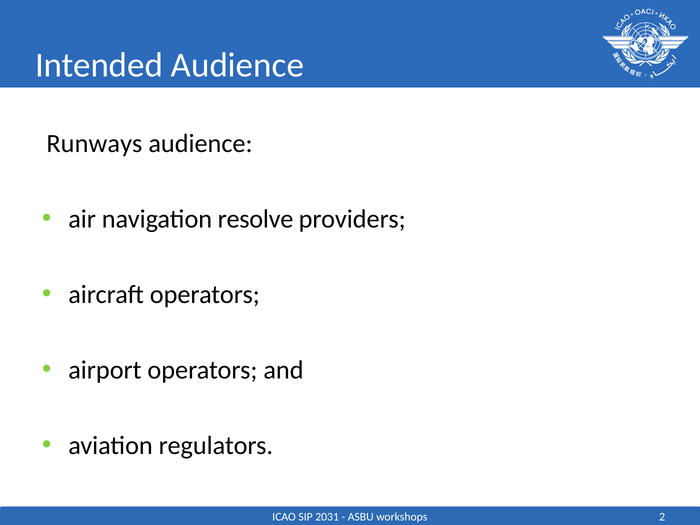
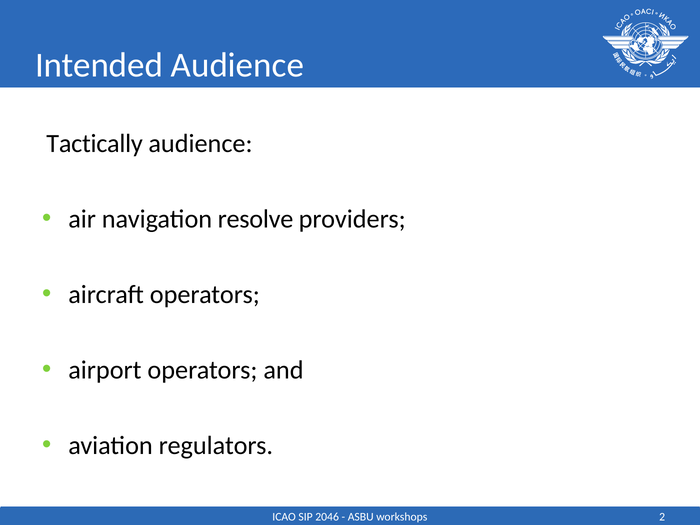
Runways: Runways -> Tactically
2031: 2031 -> 2046
